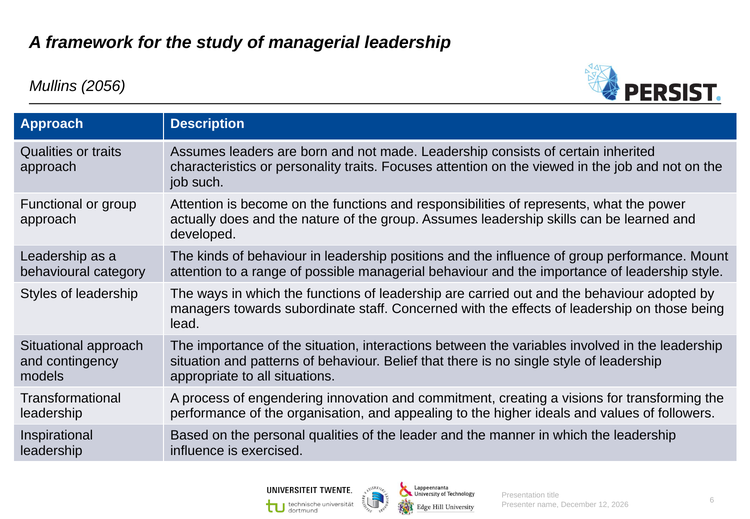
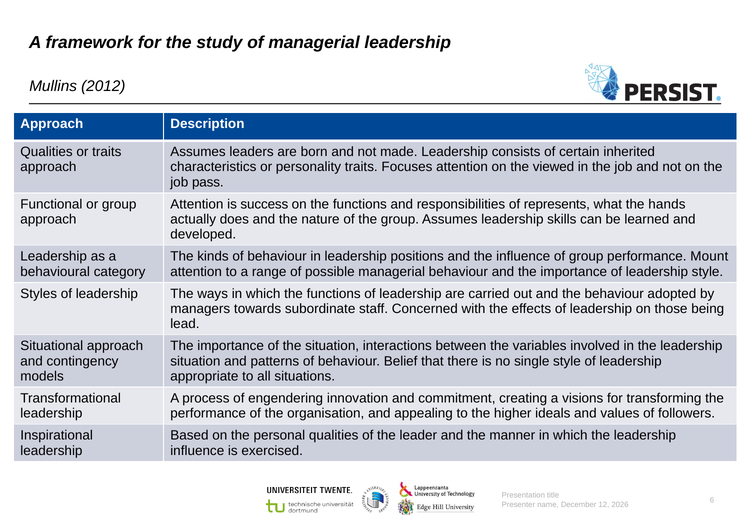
2056: 2056 -> 2012
such: such -> pass
become: become -> success
power: power -> hands
